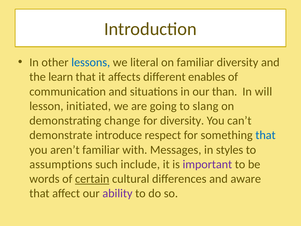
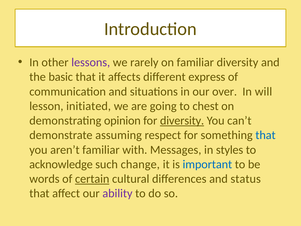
lessons colour: blue -> purple
literal: literal -> rarely
learn: learn -> basic
enables: enables -> express
than: than -> over
slang: slang -> chest
change: change -> opinion
diversity at (182, 121) underline: none -> present
introduce: introduce -> assuming
assumptions: assumptions -> acknowledge
include: include -> change
important colour: purple -> blue
aware: aware -> status
